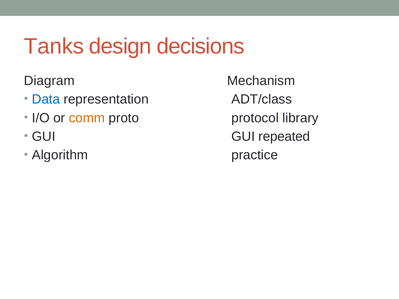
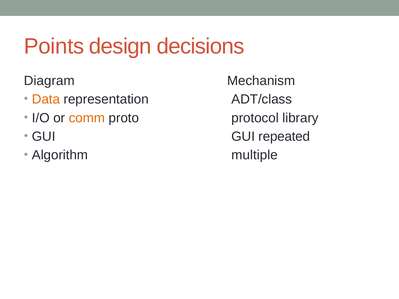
Tanks: Tanks -> Points
Data colour: blue -> orange
practice: practice -> multiple
